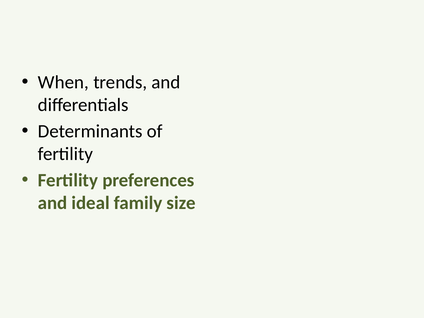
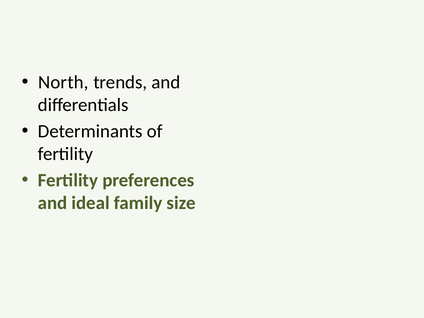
When: When -> North
